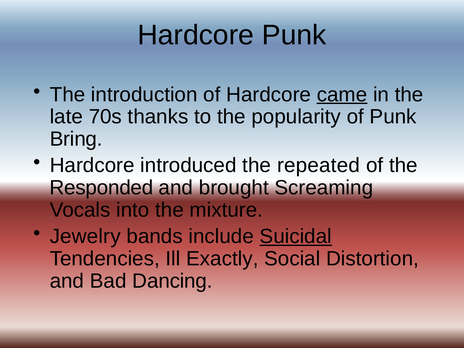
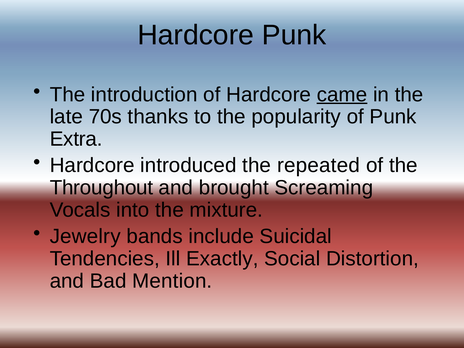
Bring: Bring -> Extra
Responded: Responded -> Throughout
Suicidal underline: present -> none
Dancing: Dancing -> Mention
